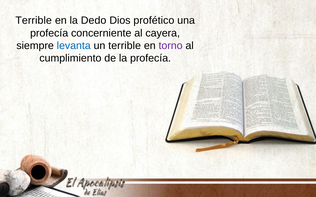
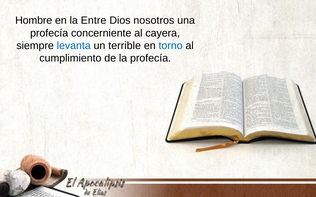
Terrible at (34, 21): Terrible -> Hombre
Dedo: Dedo -> Entre
profético: profético -> nosotros
torno colour: purple -> blue
